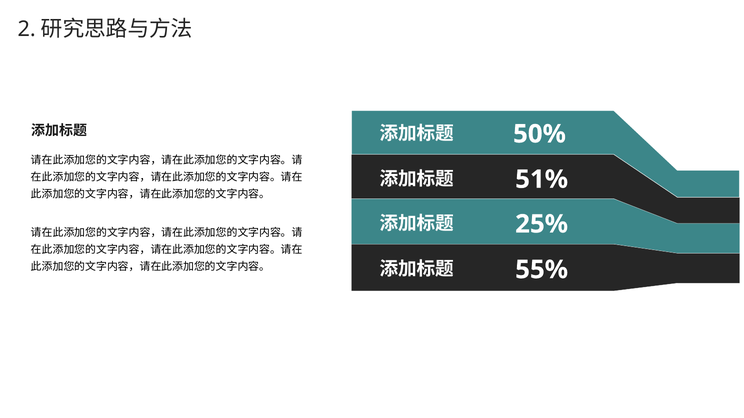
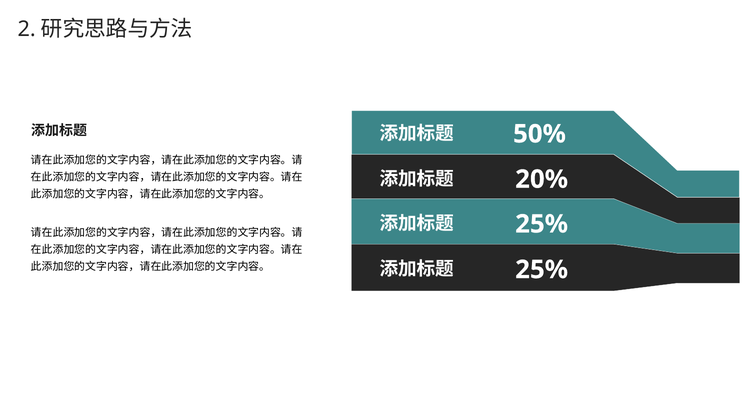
51%: 51% -> 20%
55% at (542, 270): 55% -> 25%
